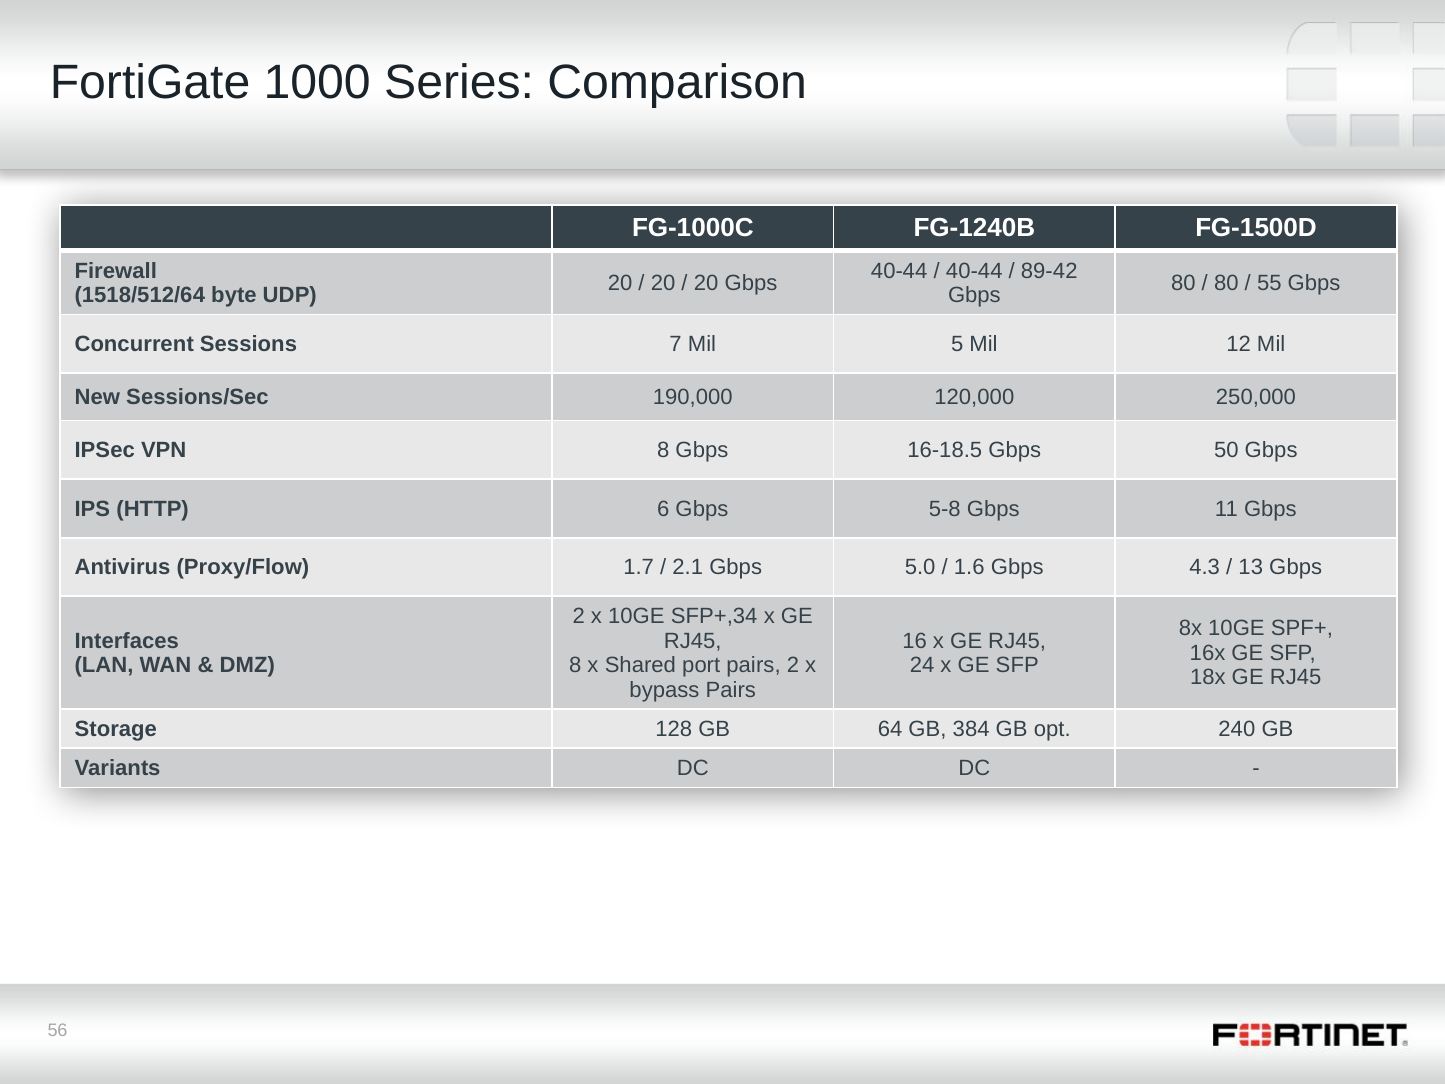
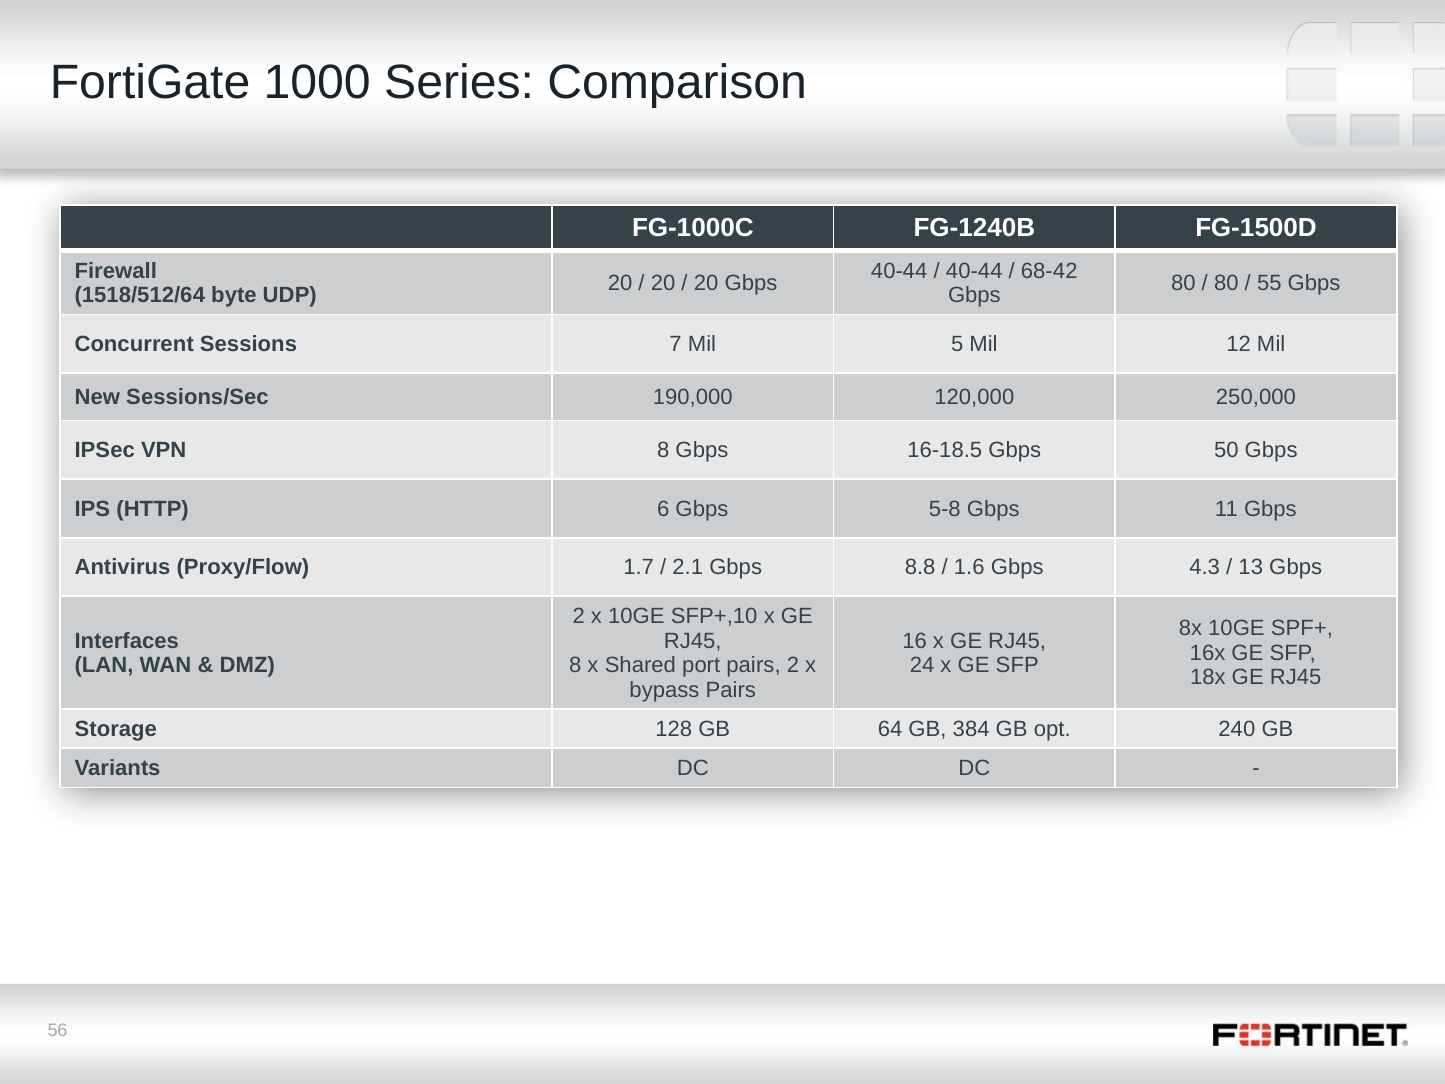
89-42: 89-42 -> 68-42
5.0: 5.0 -> 8.8
SFP+,34: SFP+,34 -> SFP+,10
